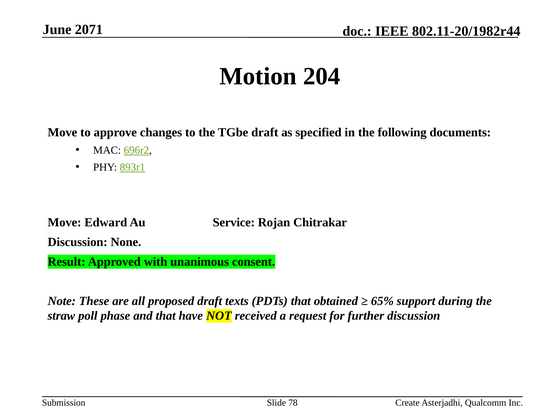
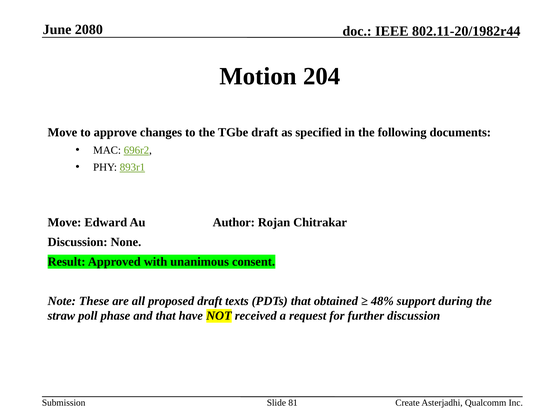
2071: 2071 -> 2080
Service: Service -> Author
65%: 65% -> 48%
78: 78 -> 81
